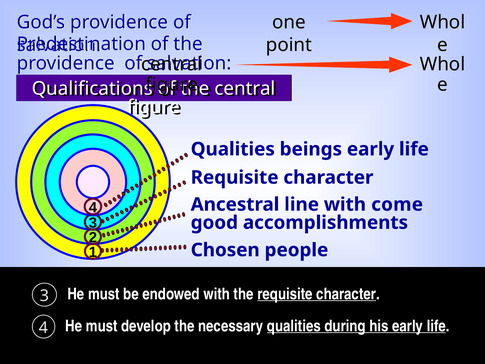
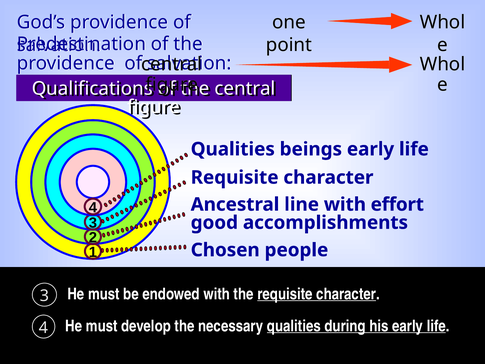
come: come -> effort
